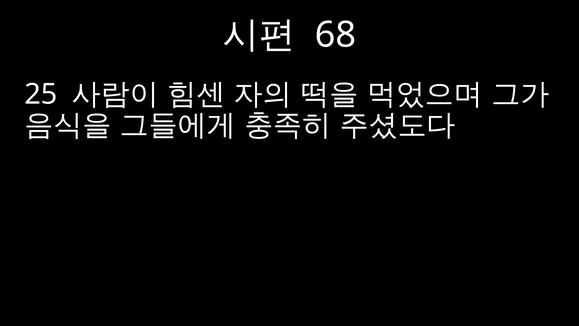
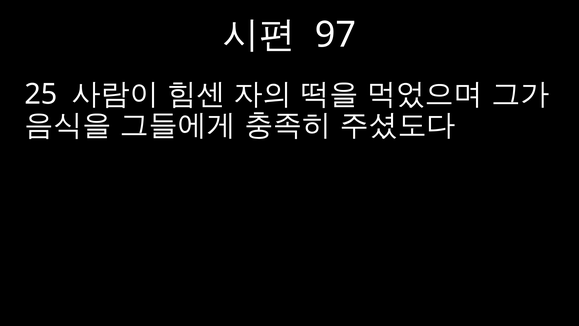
68: 68 -> 97
